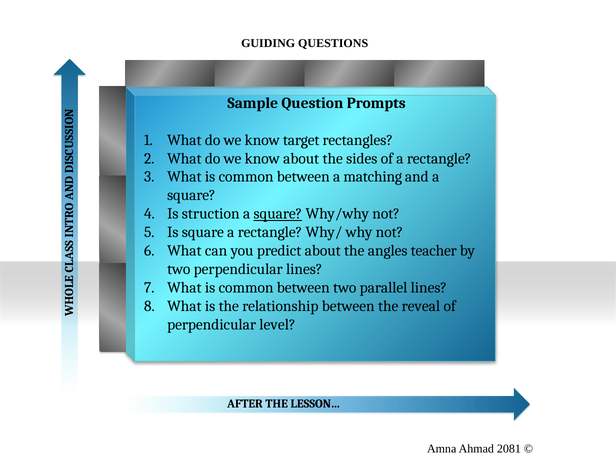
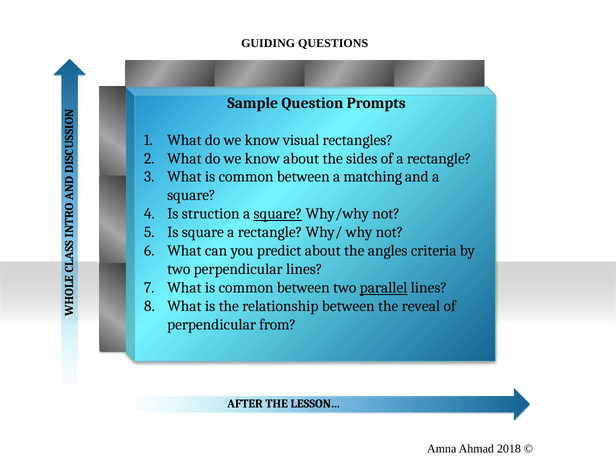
target: target -> visual
teacher: teacher -> criteria
parallel underline: none -> present
level: level -> from
2081: 2081 -> 2018
